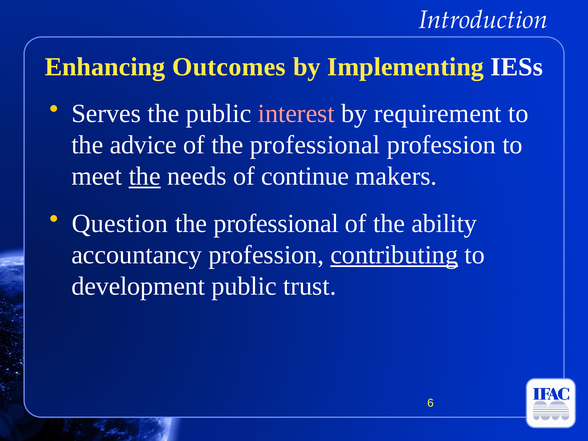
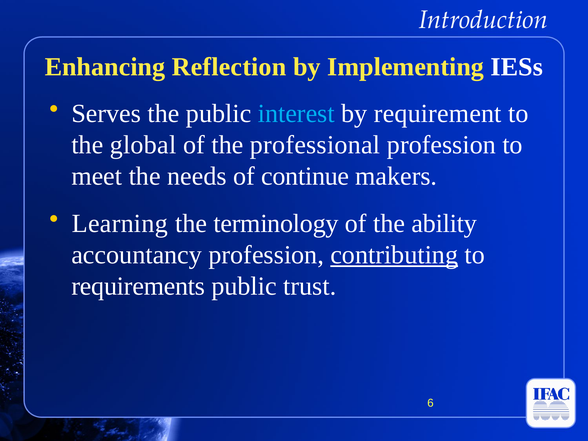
Outcomes: Outcomes -> Reflection
interest colour: pink -> light blue
advice: advice -> global
the at (145, 176) underline: present -> none
Question: Question -> Learning
professional at (276, 223): professional -> terminology
development: development -> requirements
